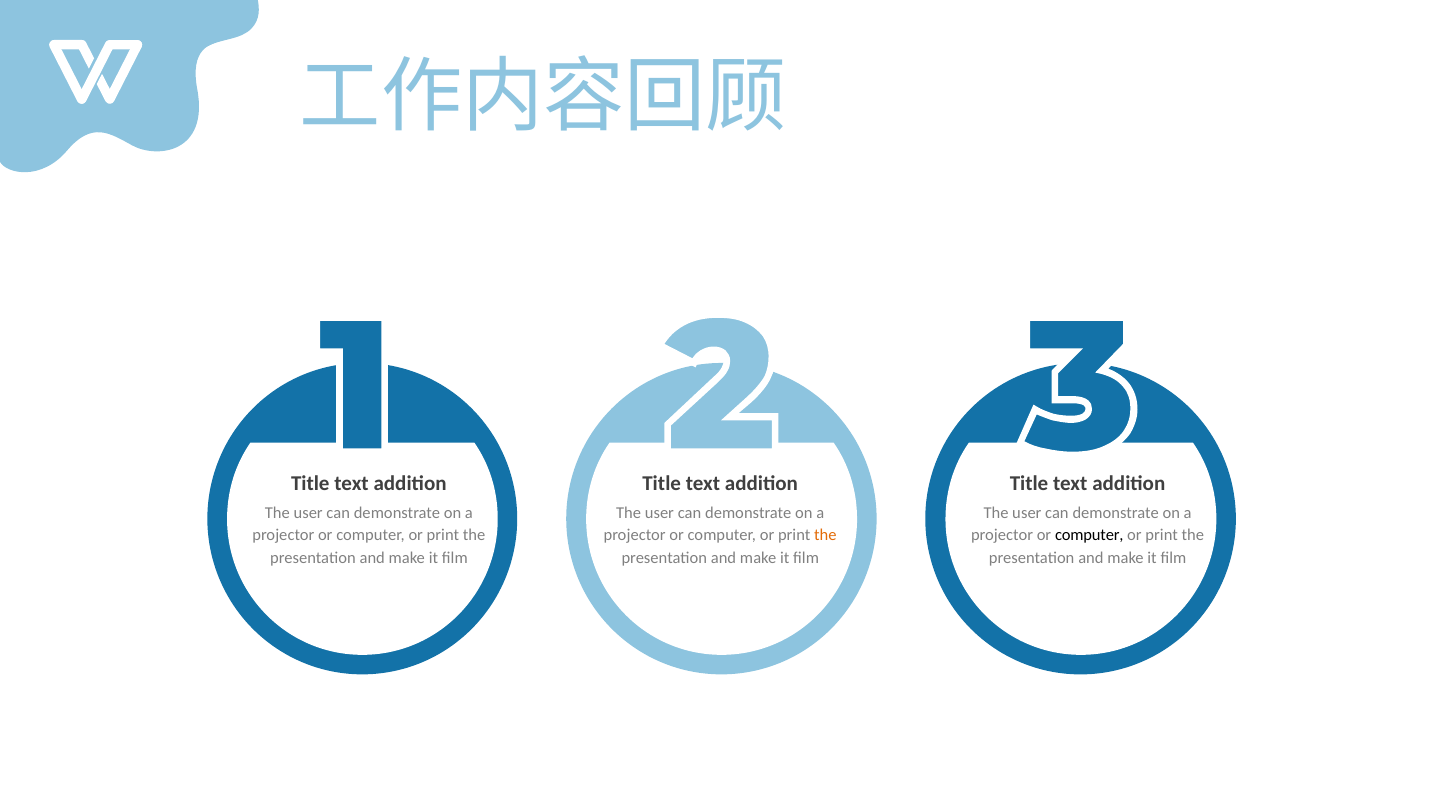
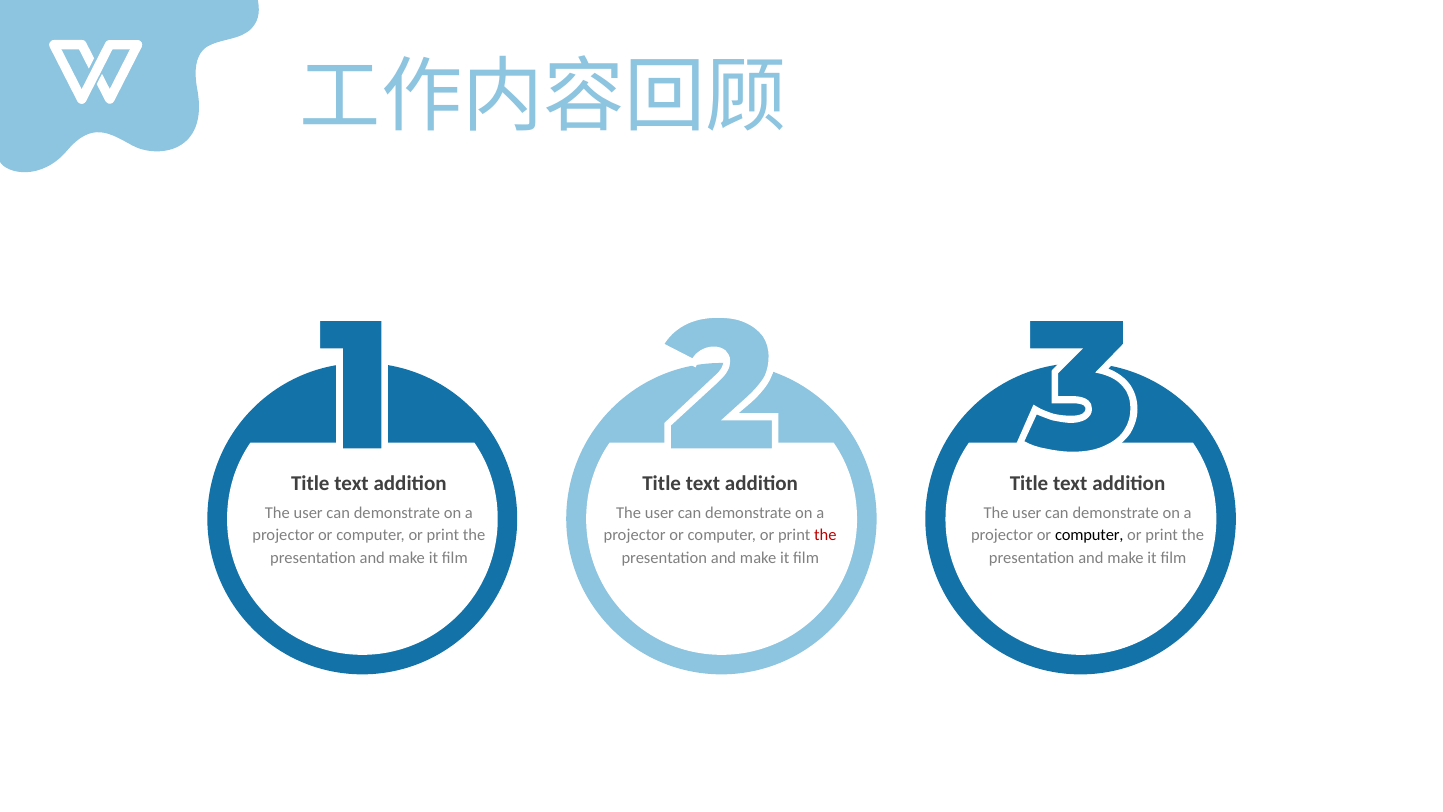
the at (825, 535) colour: orange -> red
